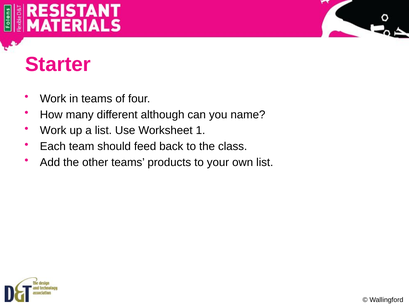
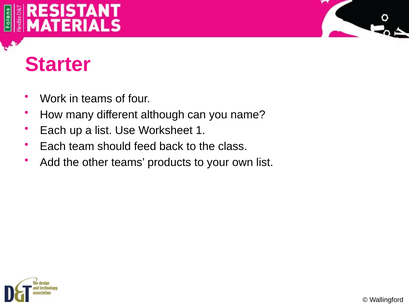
Work at (53, 130): Work -> Each
